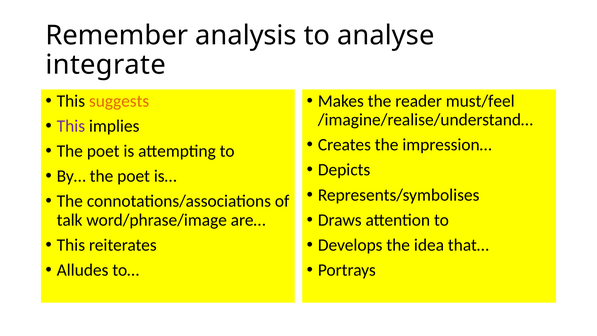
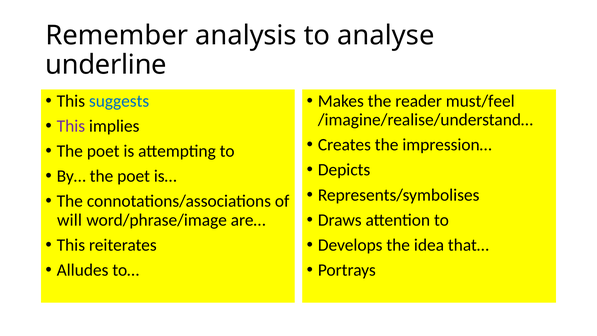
integrate: integrate -> underline
suggests colour: orange -> blue
talk: talk -> will
